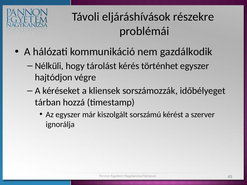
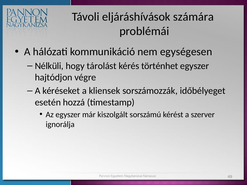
részekre: részekre -> számára
gazdálkodik: gazdálkodik -> egységesen
tárban: tárban -> esetén
